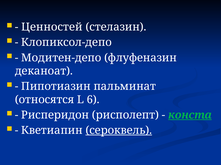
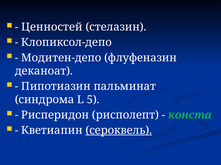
относятся: относятся -> синдрома
6: 6 -> 5
конста underline: present -> none
